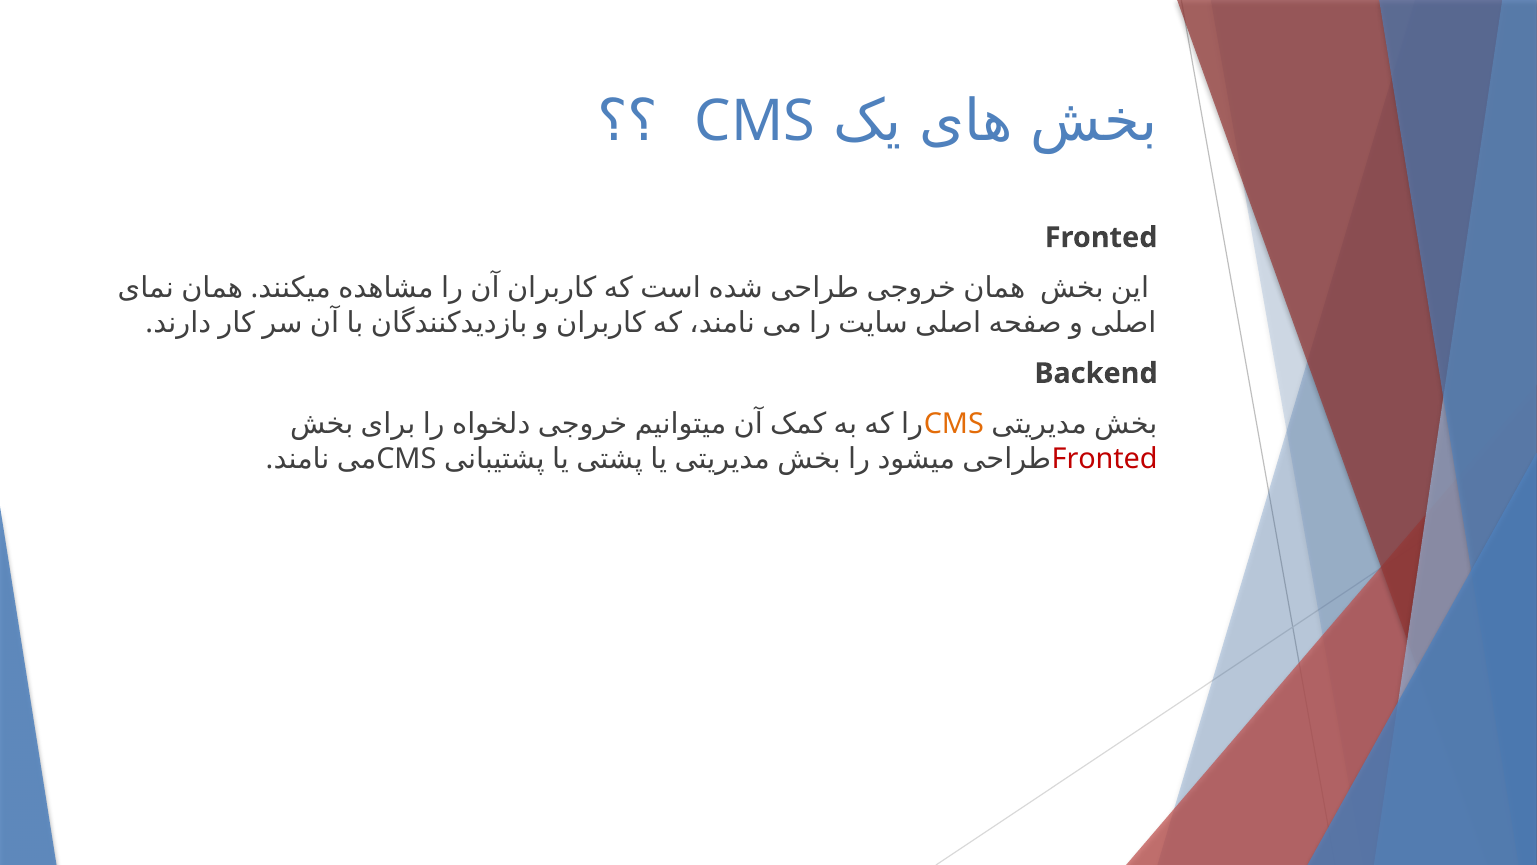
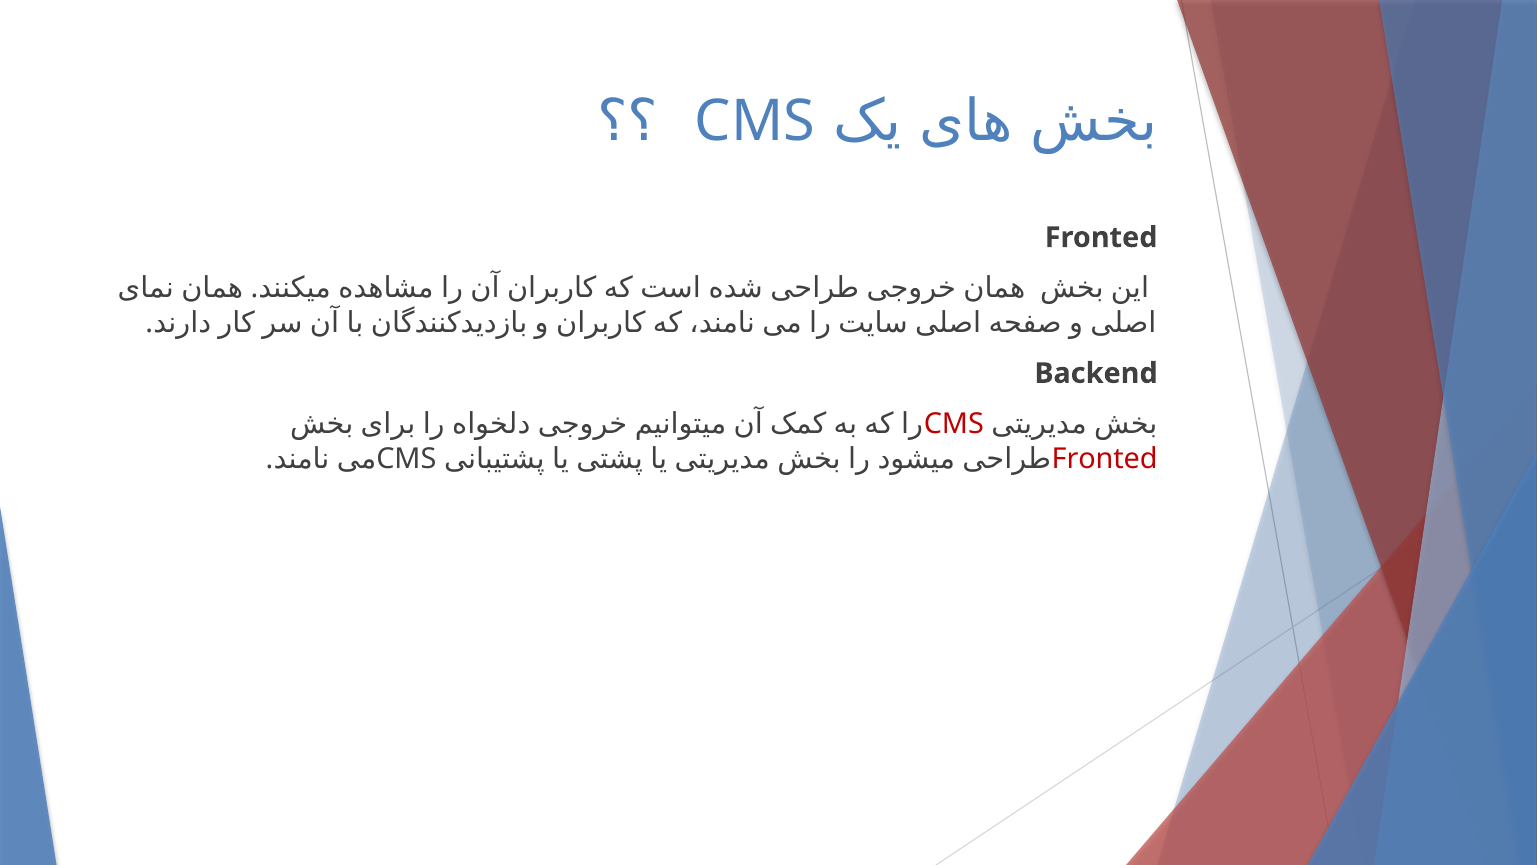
CMS at (954, 424) colour: orange -> red
